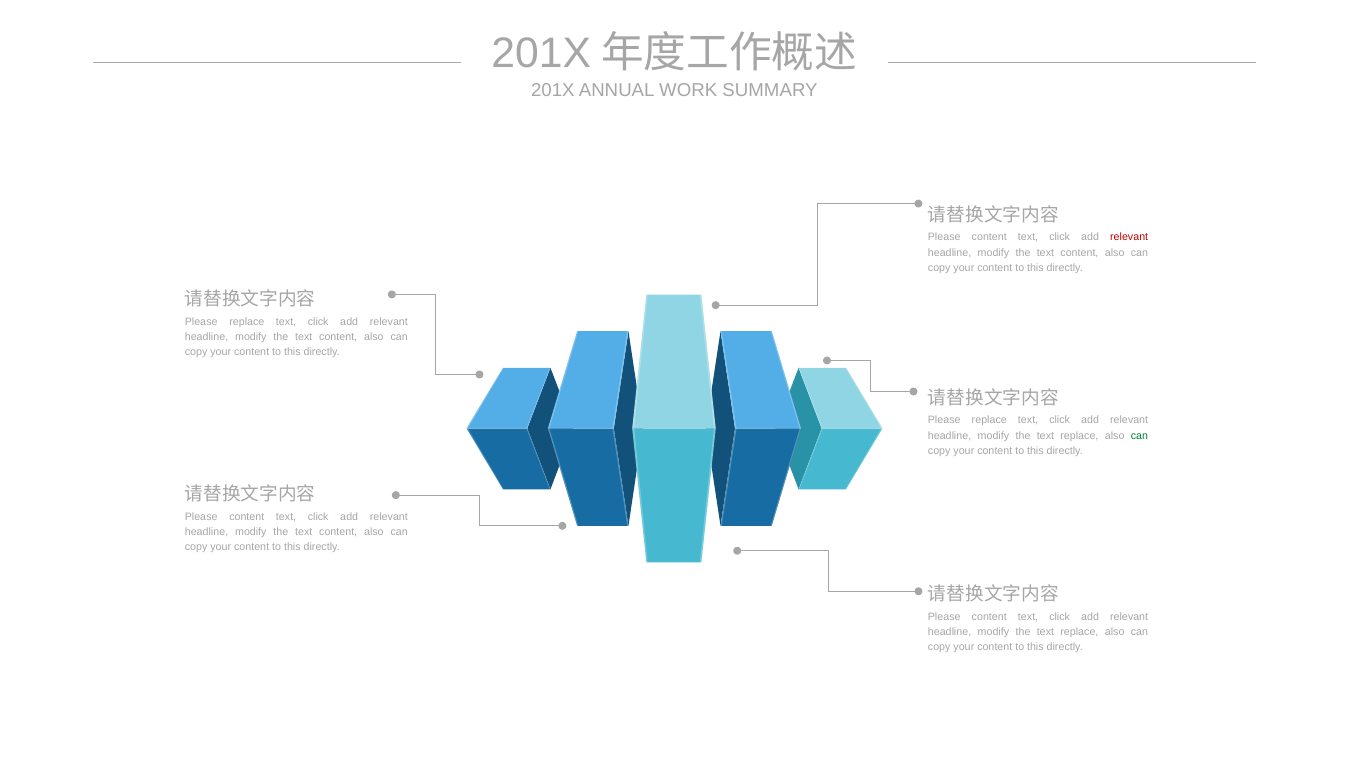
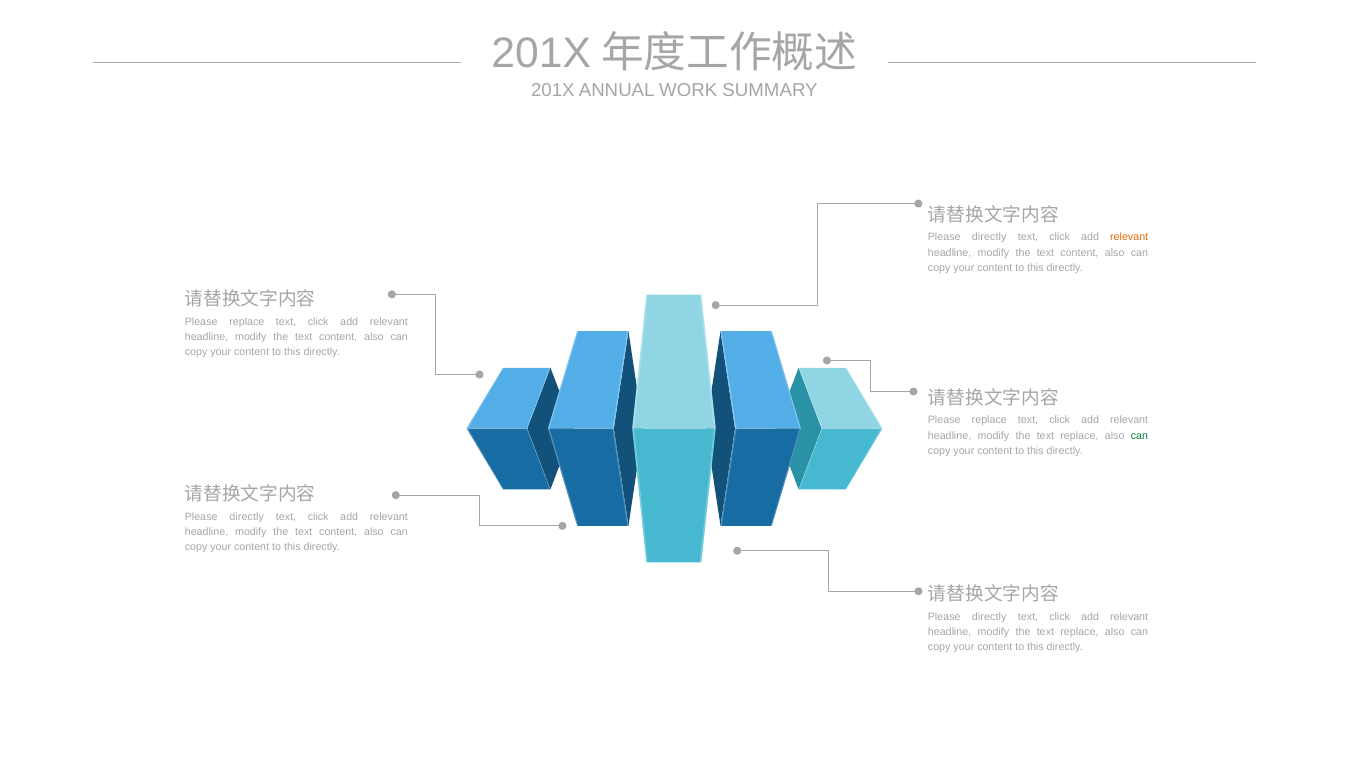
content at (989, 237): content -> directly
relevant at (1129, 237) colour: red -> orange
content at (247, 516): content -> directly
content at (989, 617): content -> directly
